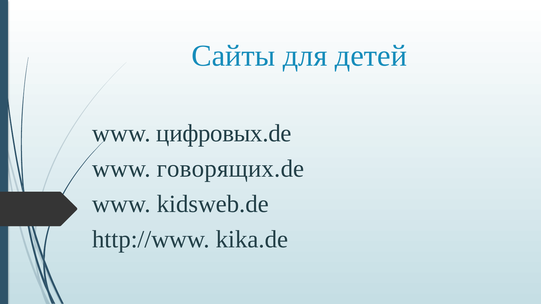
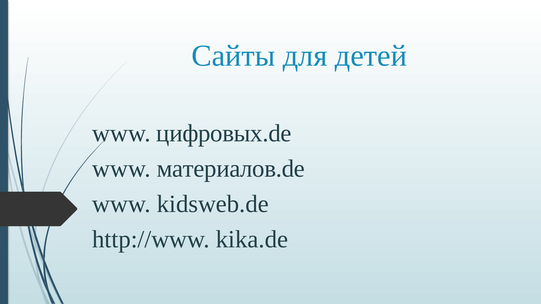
говорящих.de: говорящих.de -> материалов.de
